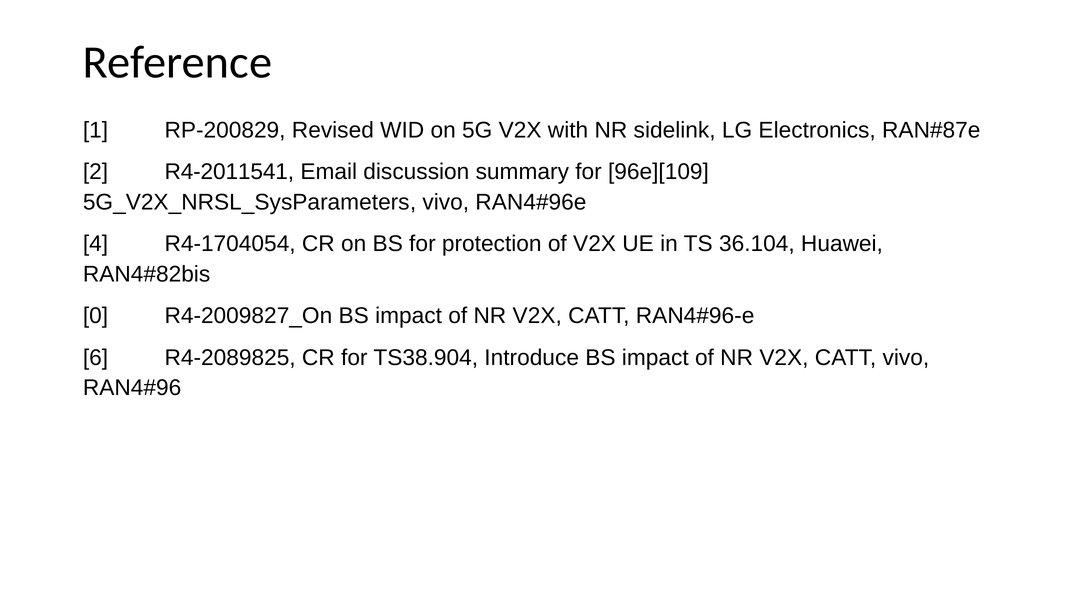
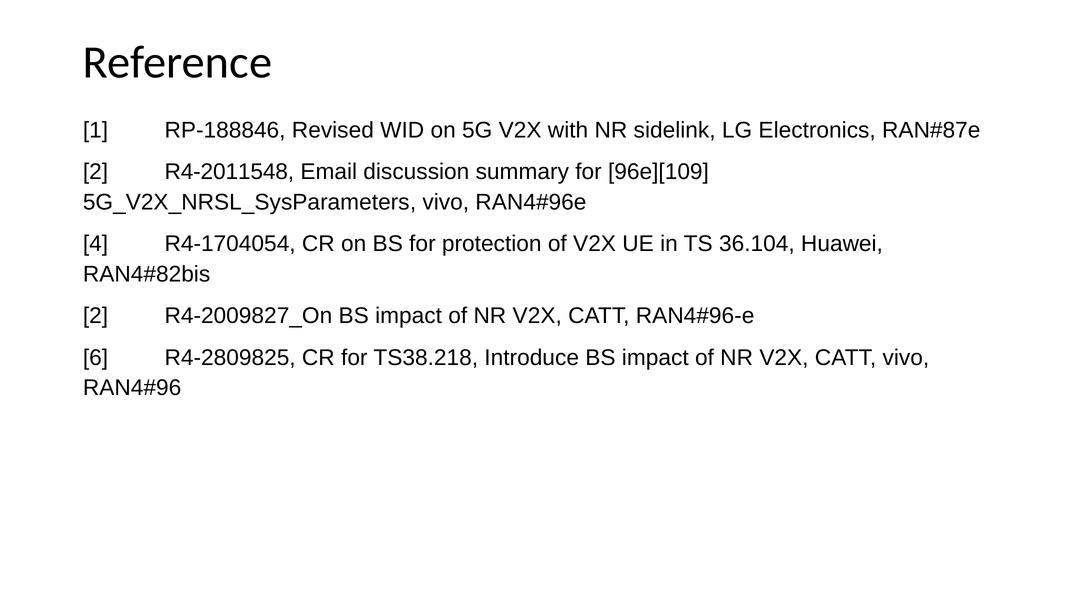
RP-200829: RP-200829 -> RP-188846
R4-2011541: R4-2011541 -> R4-2011548
0 at (96, 316): 0 -> 2
R4-2089825: R4-2089825 -> R4-2809825
TS38.904: TS38.904 -> TS38.218
